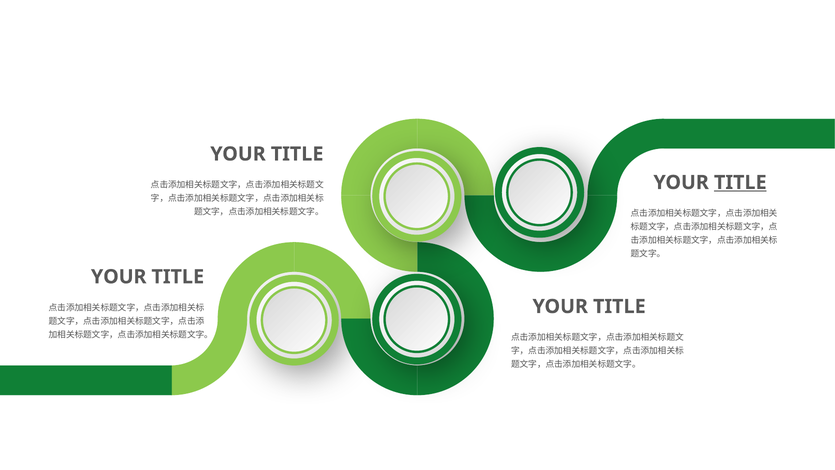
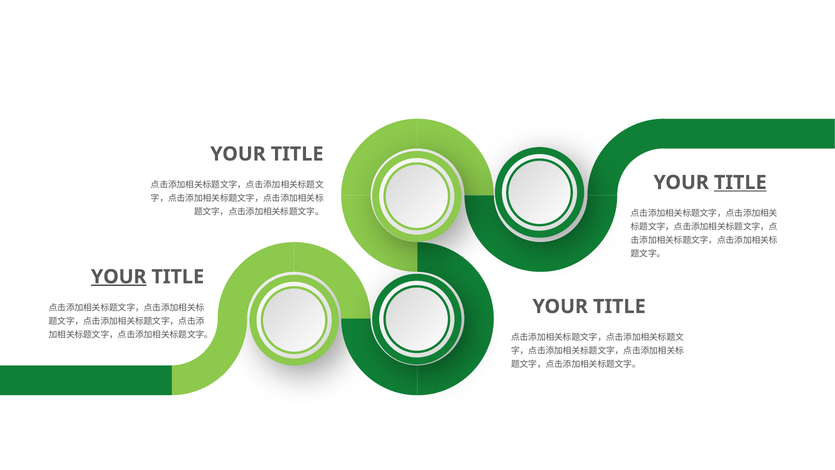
YOUR at (119, 277) underline: none -> present
